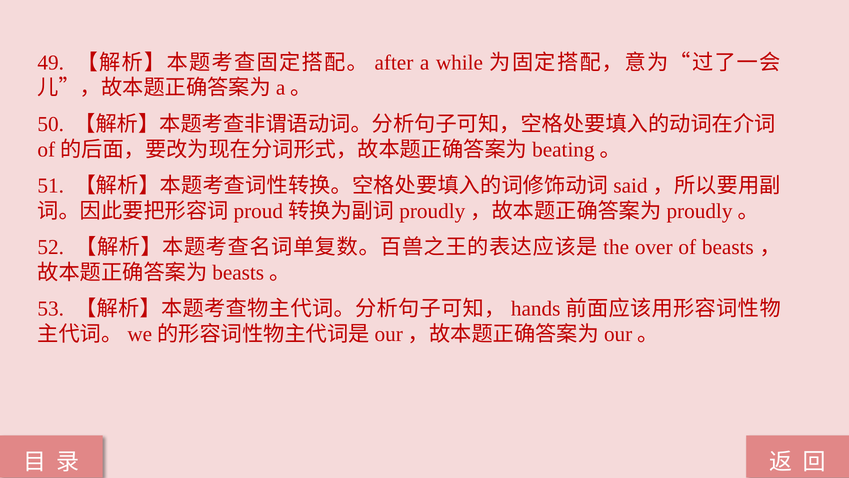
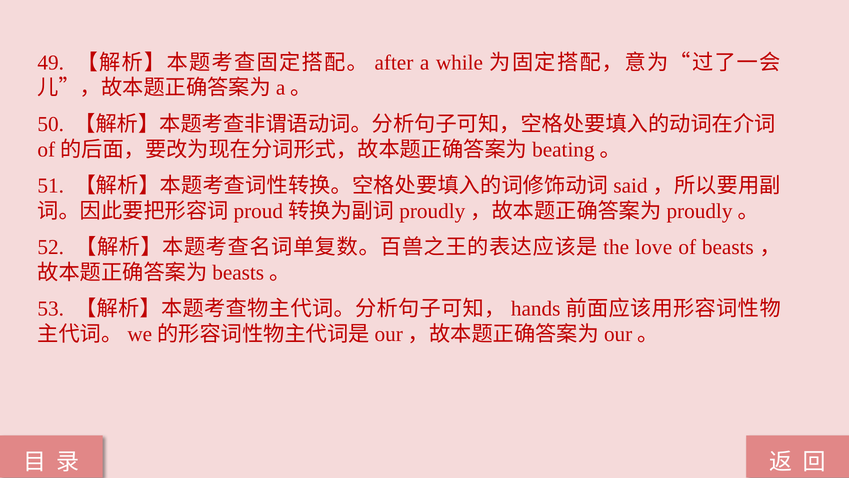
over: over -> love
